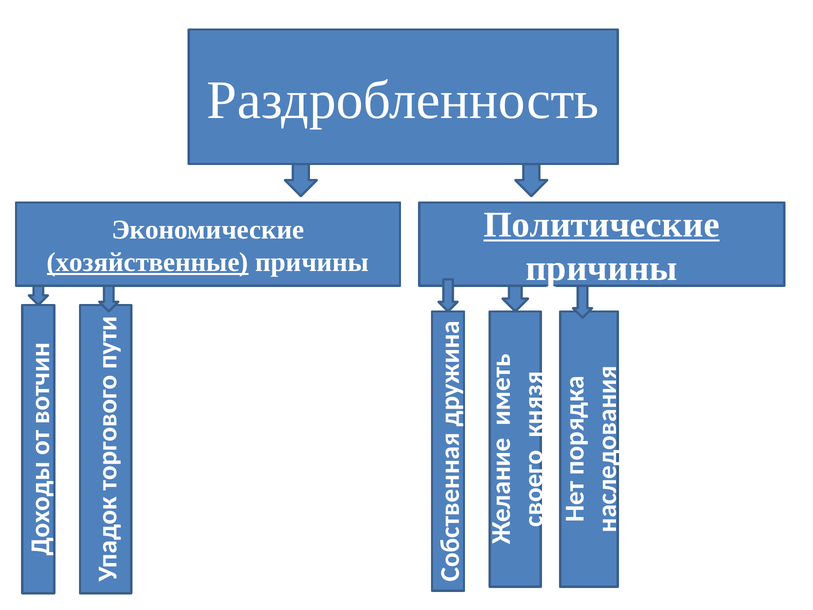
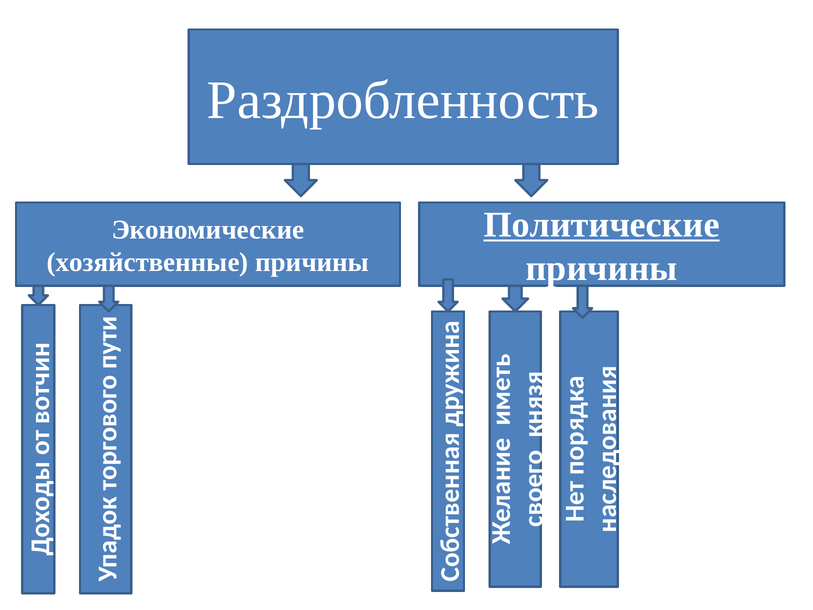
хозяйственные underline: present -> none
